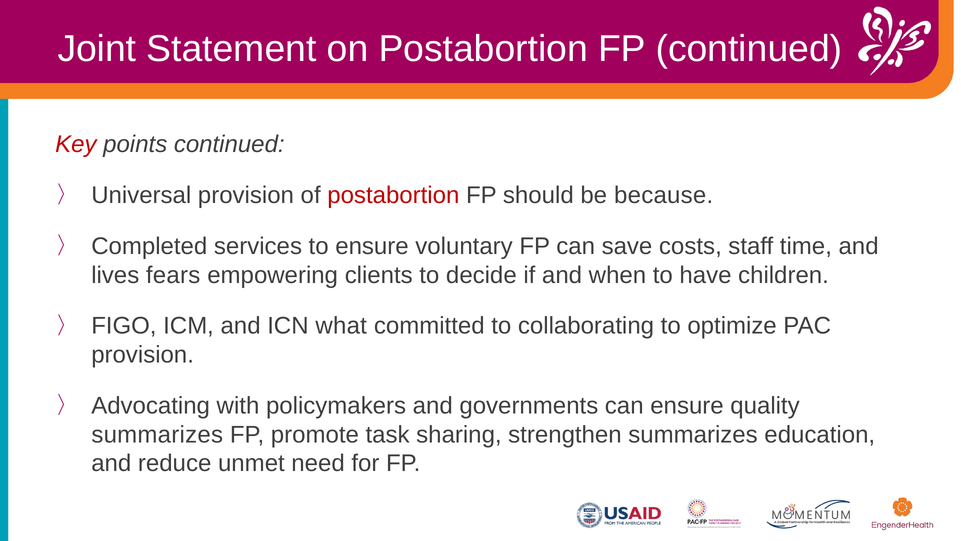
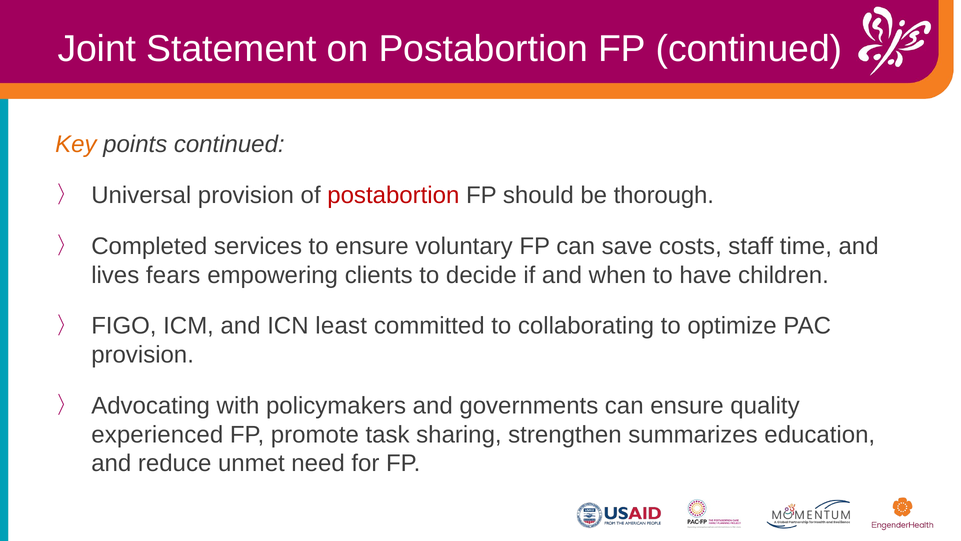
Key colour: red -> orange
because: because -> thorough
what: what -> least
summarizes at (157, 434): summarizes -> experienced
